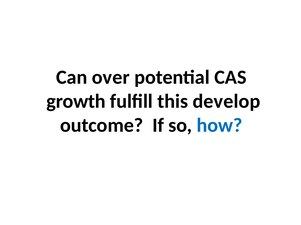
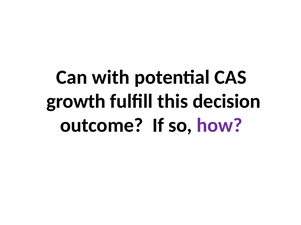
over: over -> with
develop: develop -> decision
how colour: blue -> purple
